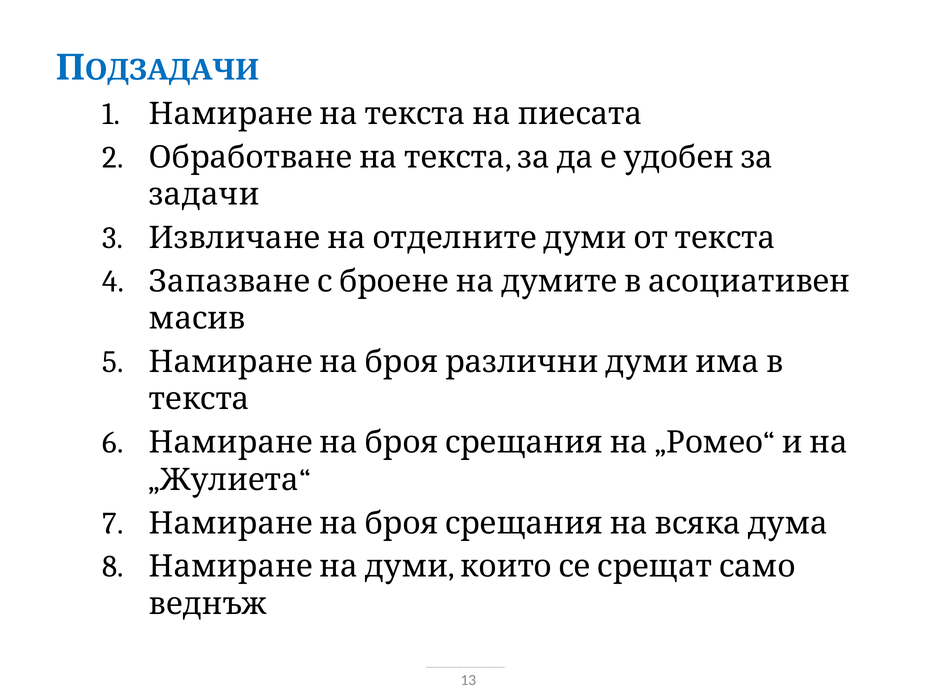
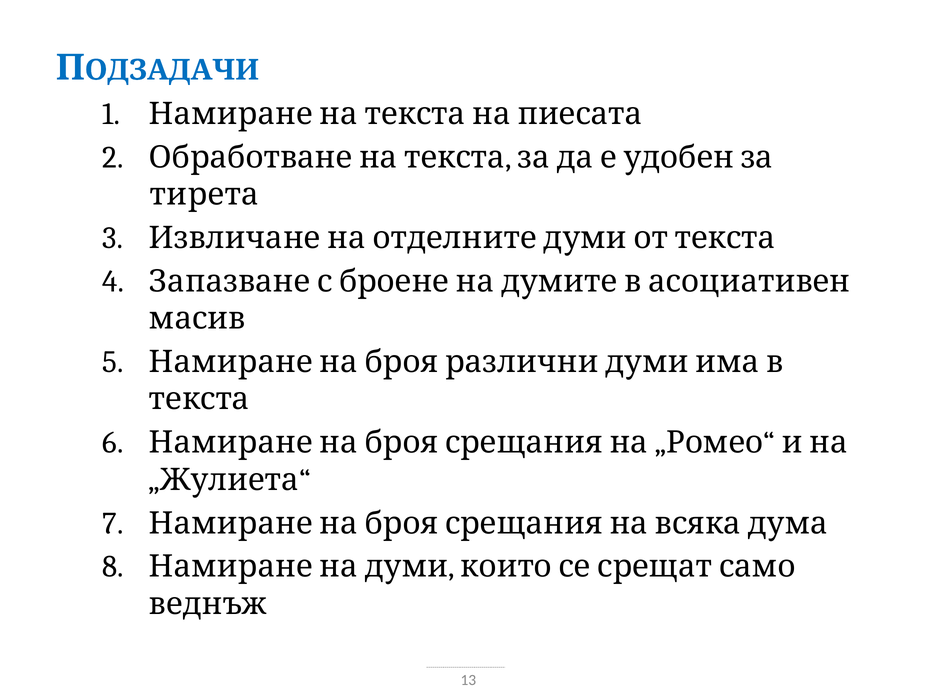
задачи: задачи -> тирета
